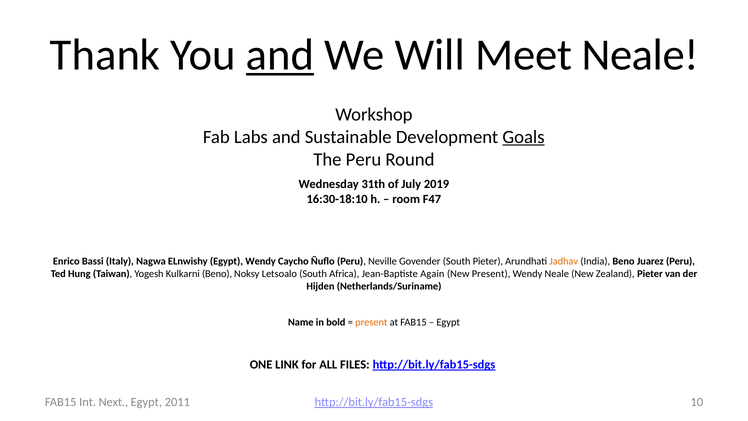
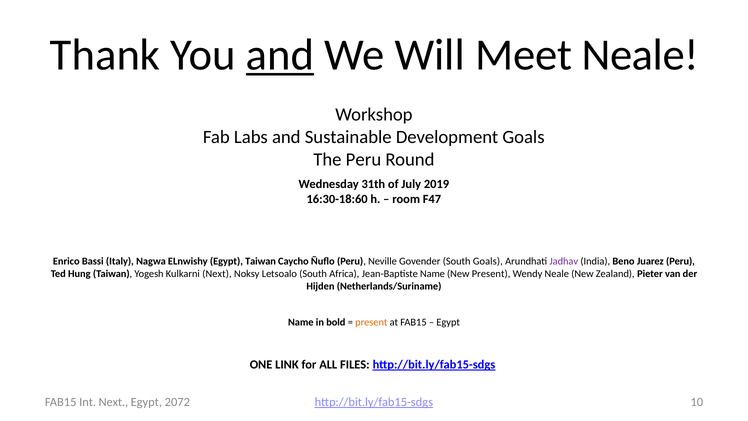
Goals at (523, 137) underline: present -> none
16:30-18:10: 16:30-18:10 -> 16:30-18:60
Egypt Wendy: Wendy -> Taiwan
South Pieter: Pieter -> Goals
Jadhav colour: orange -> purple
Kulkarni Beno: Beno -> Next
Jean-Baptiste Again: Again -> Name
2011: 2011 -> 2072
